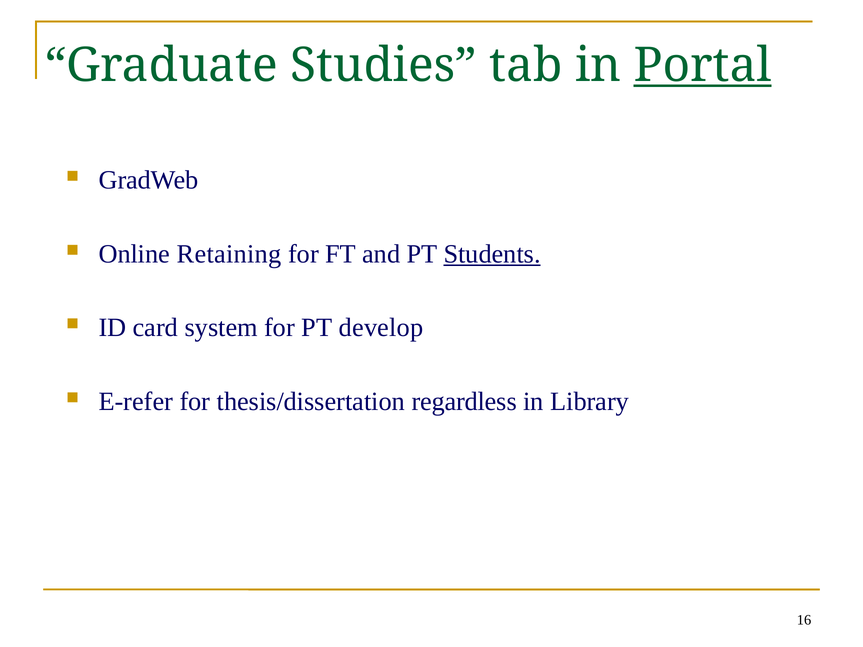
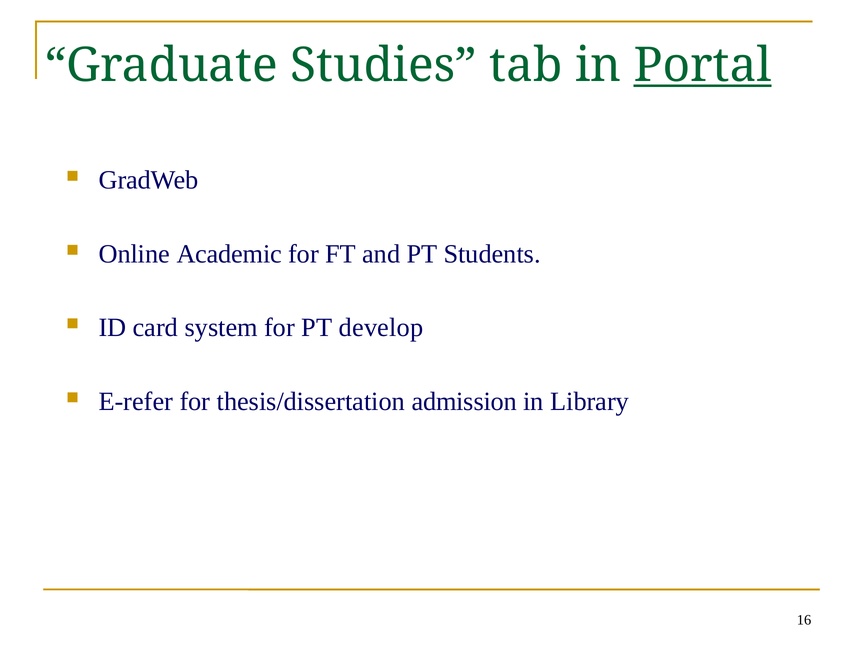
Retaining: Retaining -> Academic
Students underline: present -> none
regardless: regardless -> admission
